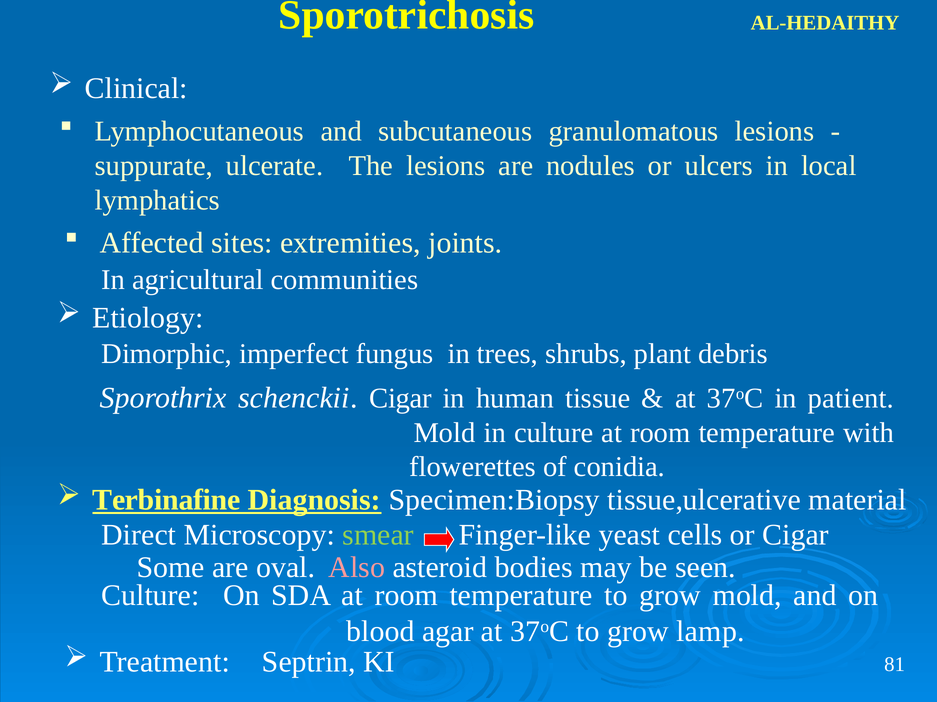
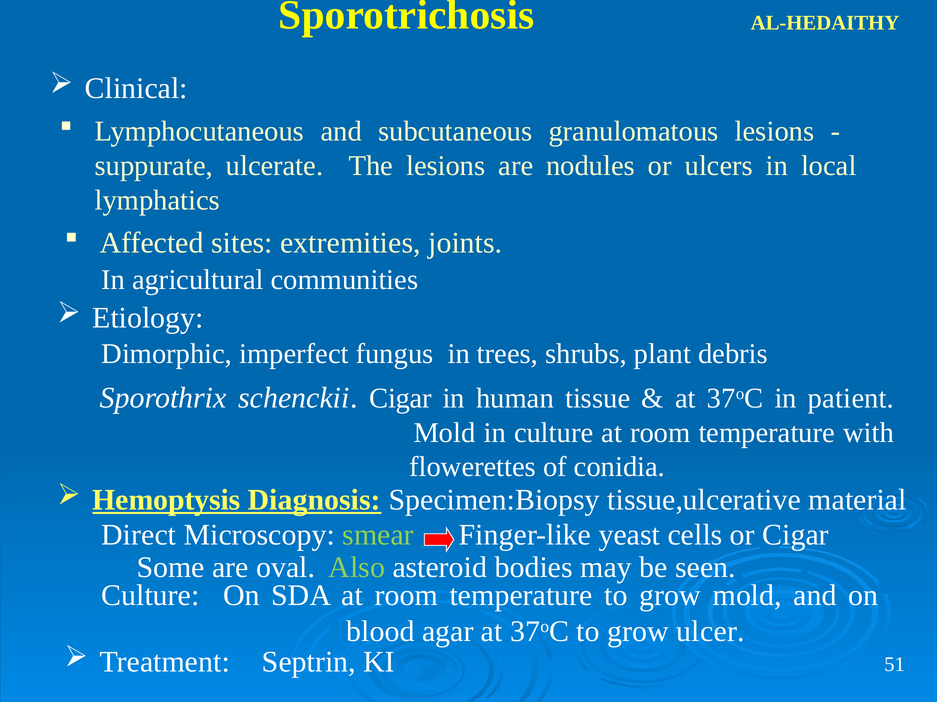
Terbinafine: Terbinafine -> Hemoptysis
Also colour: pink -> light green
lamp: lamp -> ulcer
81: 81 -> 51
